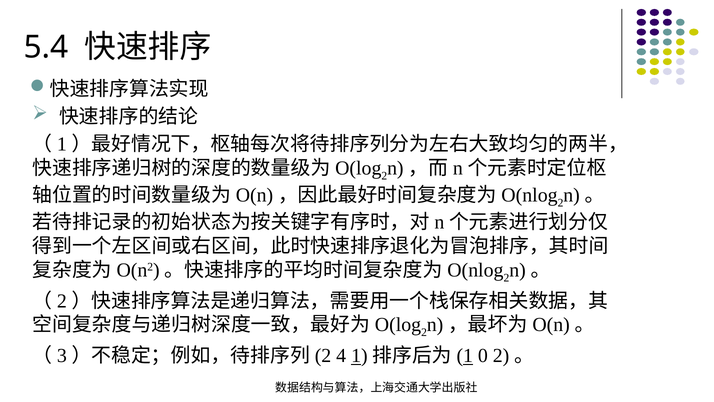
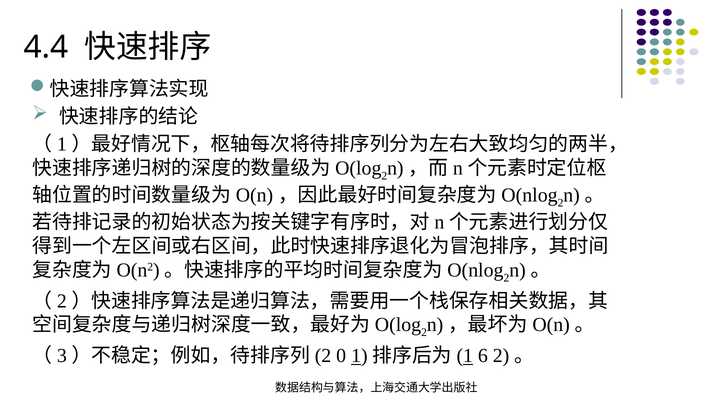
5.4: 5.4 -> 4.4
4: 4 -> 0
0: 0 -> 6
